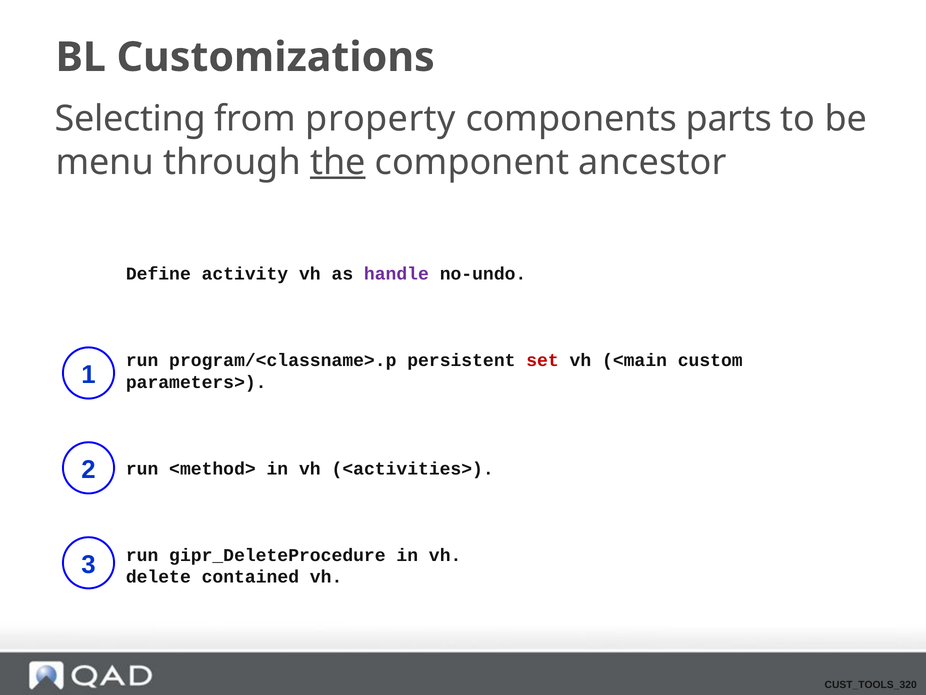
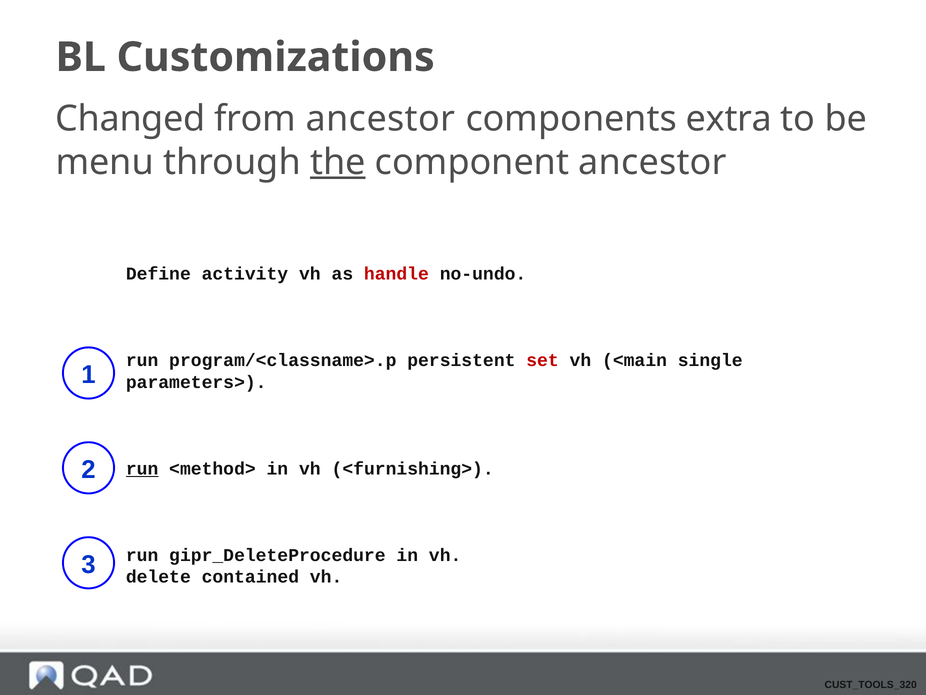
Selecting: Selecting -> Changed
from property: property -> ancestor
parts: parts -> extra
handle colour: purple -> red
custom: custom -> single
run at (142, 468) underline: none -> present
<activities>: <activities> -> <furnishing>
